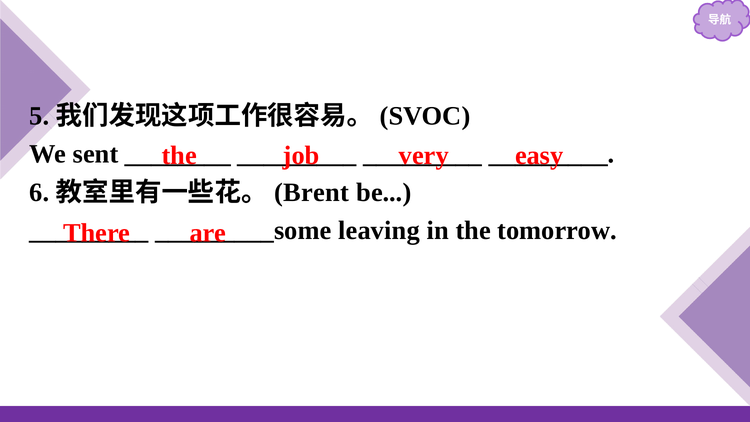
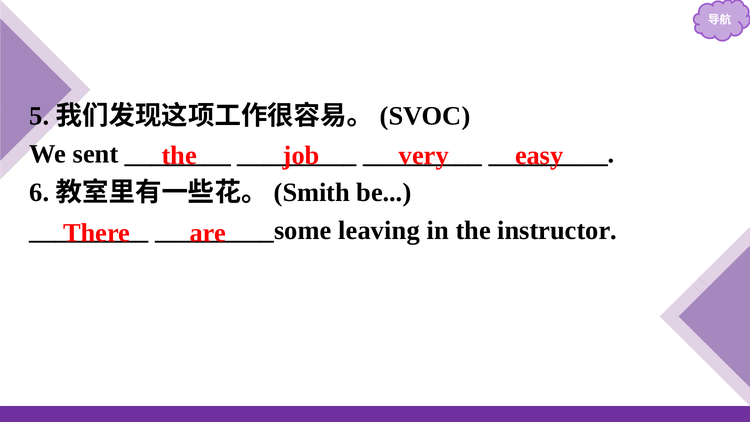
Brent: Brent -> Smith
tomorrow: tomorrow -> instructor
